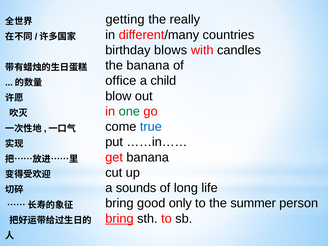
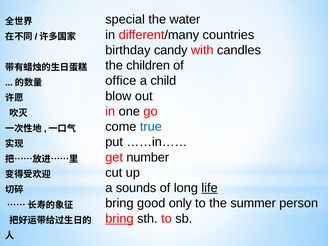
getting: getting -> special
really: really -> water
blows: blows -> candy
the banana: banana -> children
one colour: green -> black
get banana: banana -> number
life underline: none -> present
